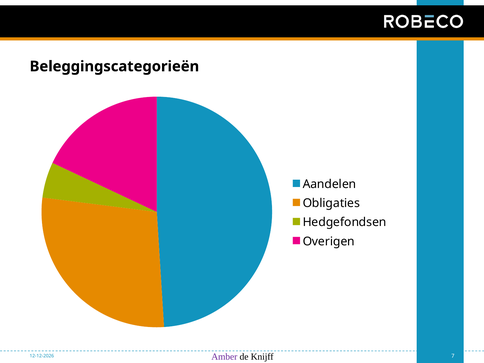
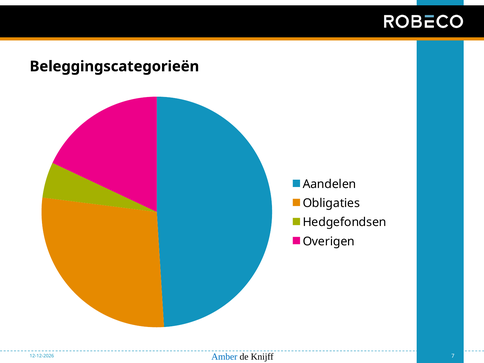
Amber colour: purple -> blue
